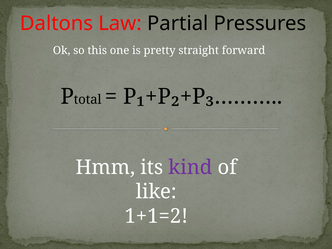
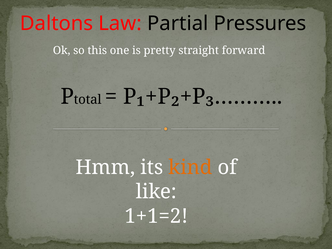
kind colour: purple -> orange
